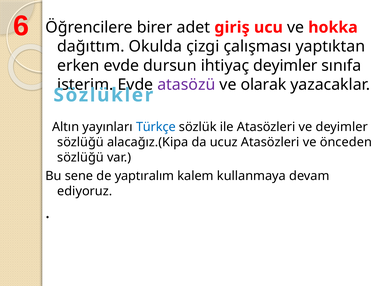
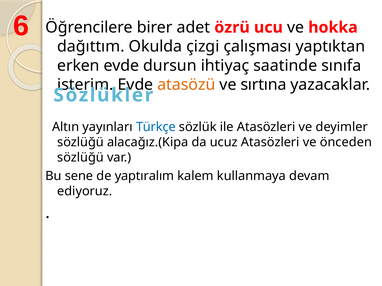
giriş: giriş -> özrü
ihtiyaç deyimler: deyimler -> saatinde
atasözü colour: purple -> orange
olarak: olarak -> sırtına
